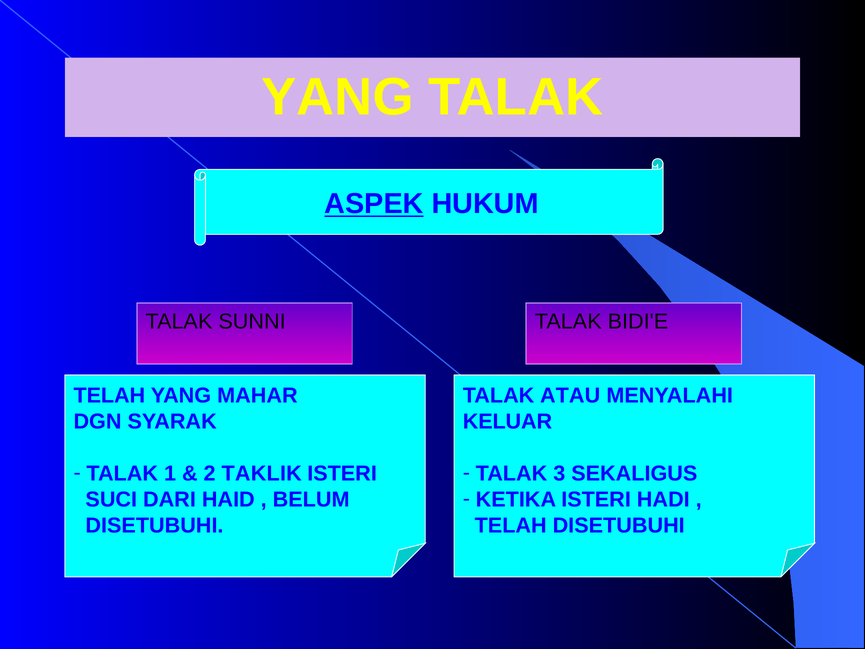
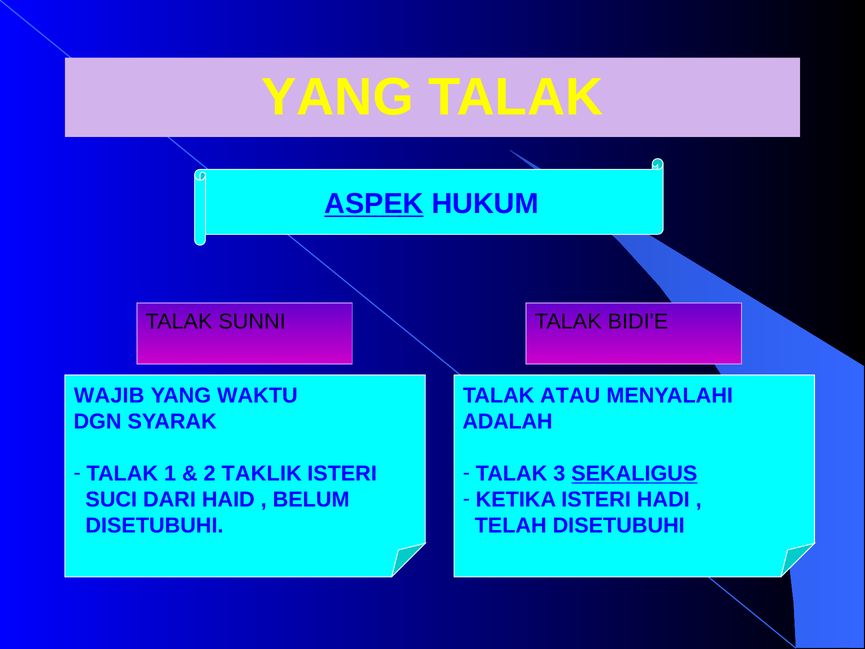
TELAH at (109, 396): TELAH -> WAJIB
MAHAR: MAHAR -> WAKTU
KELUAR: KELUAR -> ADALAH
SEKALIGUS underline: none -> present
